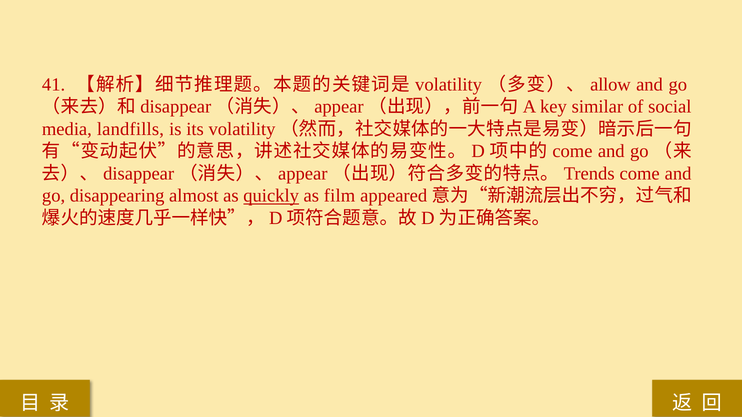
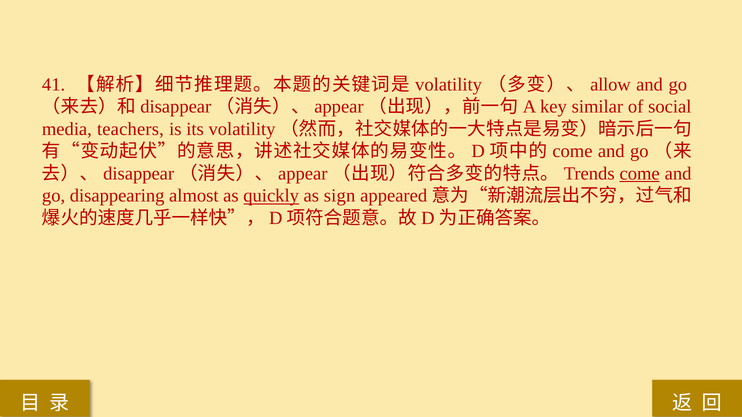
landfills: landfills -> teachers
come at (640, 174) underline: none -> present
film: film -> sign
